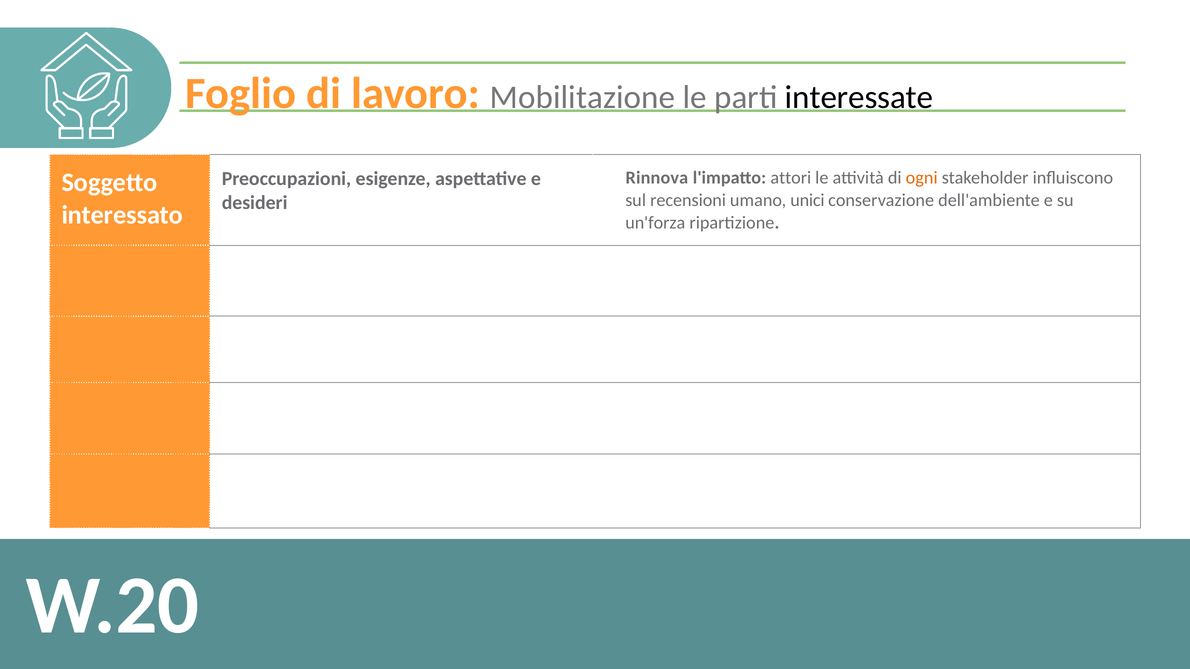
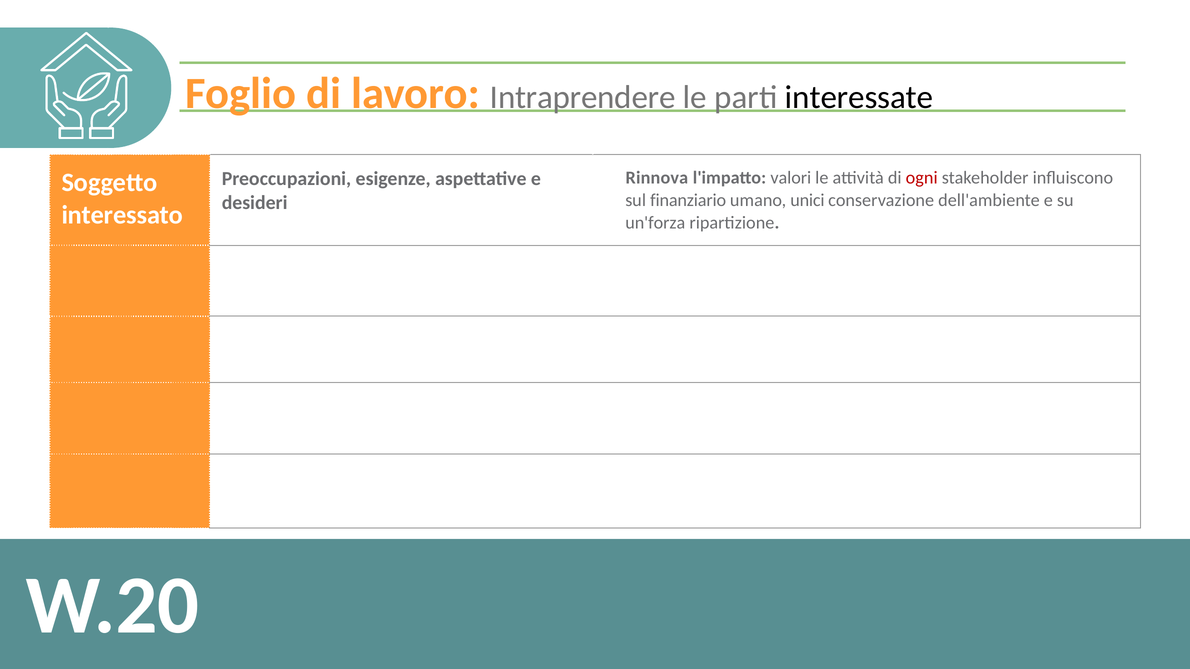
Mobilitazione: Mobilitazione -> Intraprendere
attori: attori -> valori
ogni colour: orange -> red
recensioni: recensioni -> finanziario
